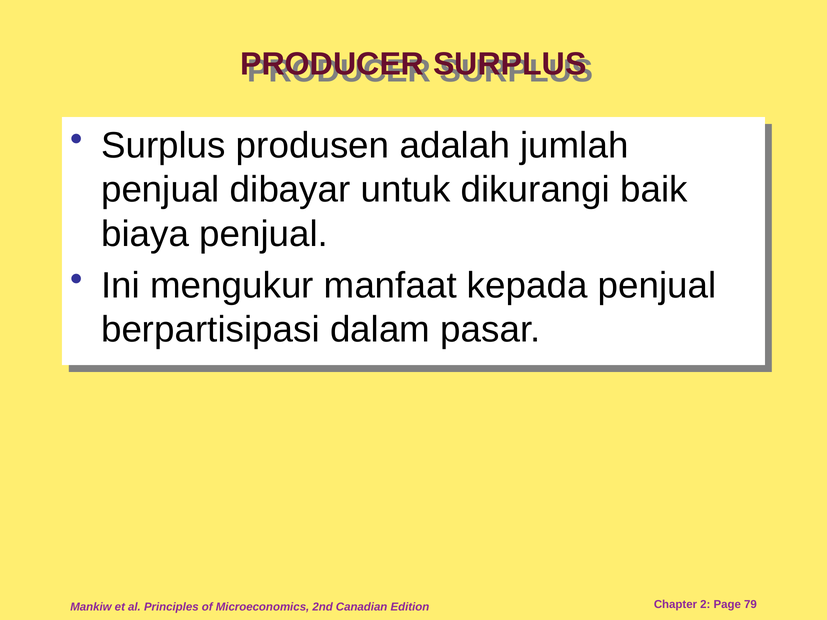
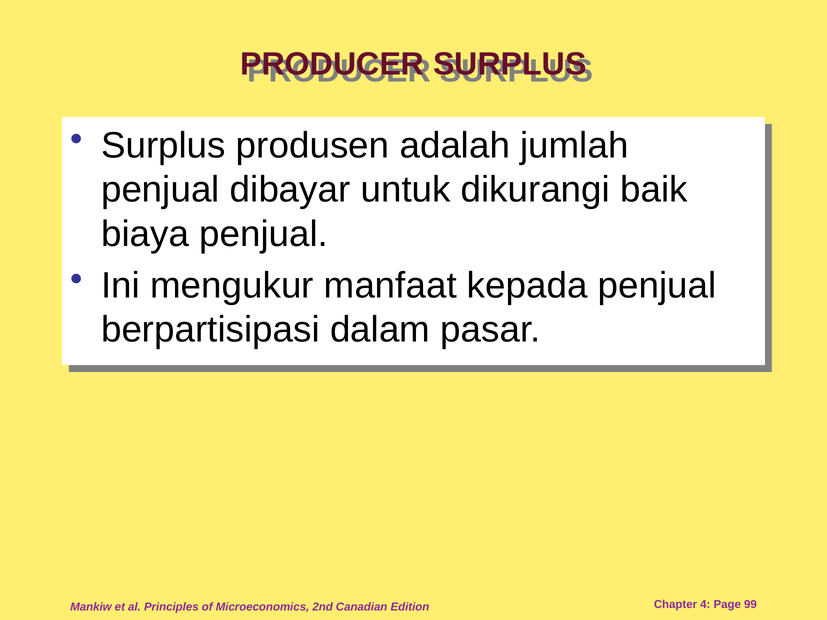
2: 2 -> 4
79: 79 -> 99
